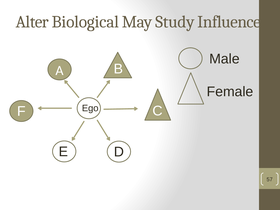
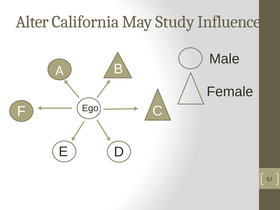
Biological: Biological -> California
